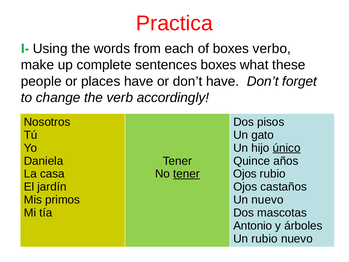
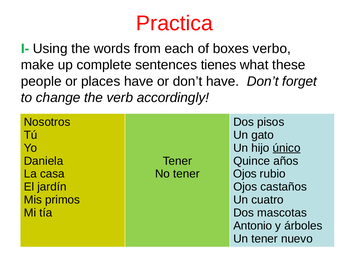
sentences boxes: boxes -> tienes
tener at (186, 174) underline: present -> none
Un nuevo: nuevo -> cuatro
Un rubio: rubio -> tener
